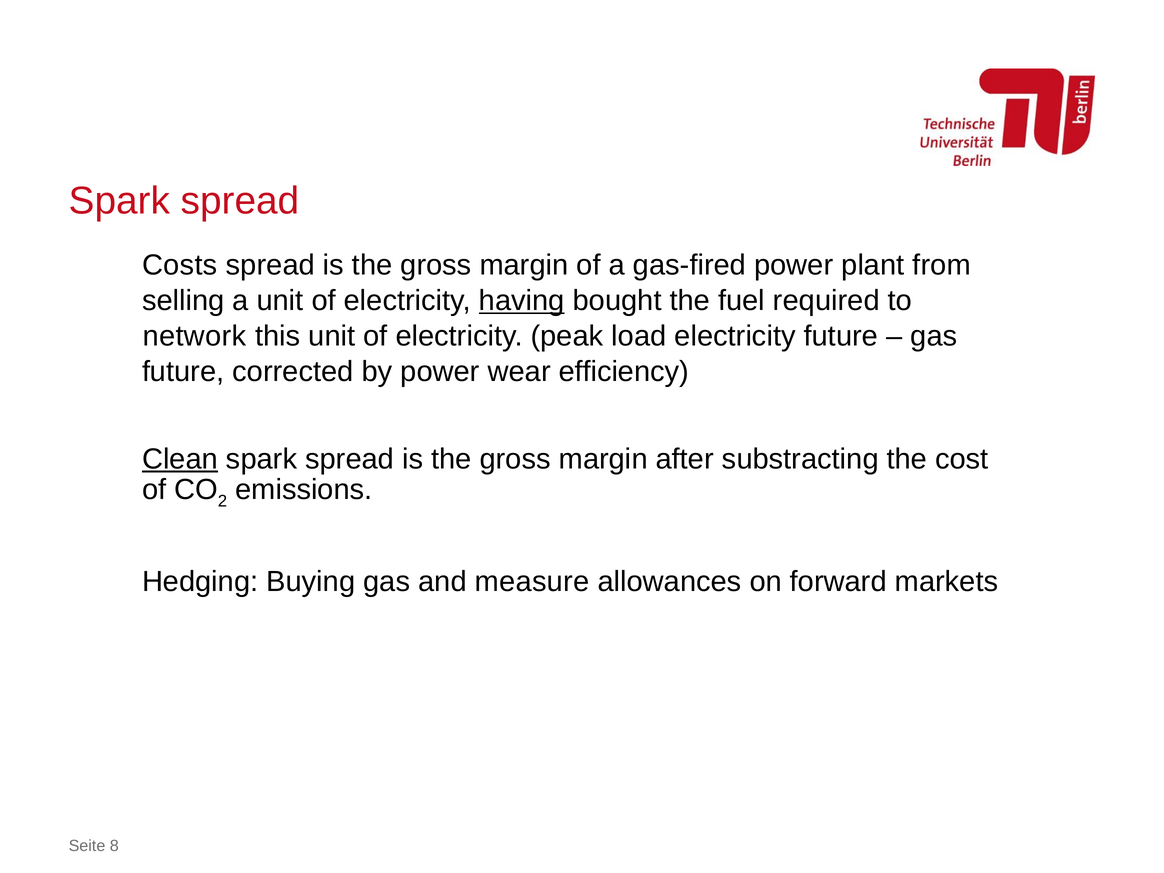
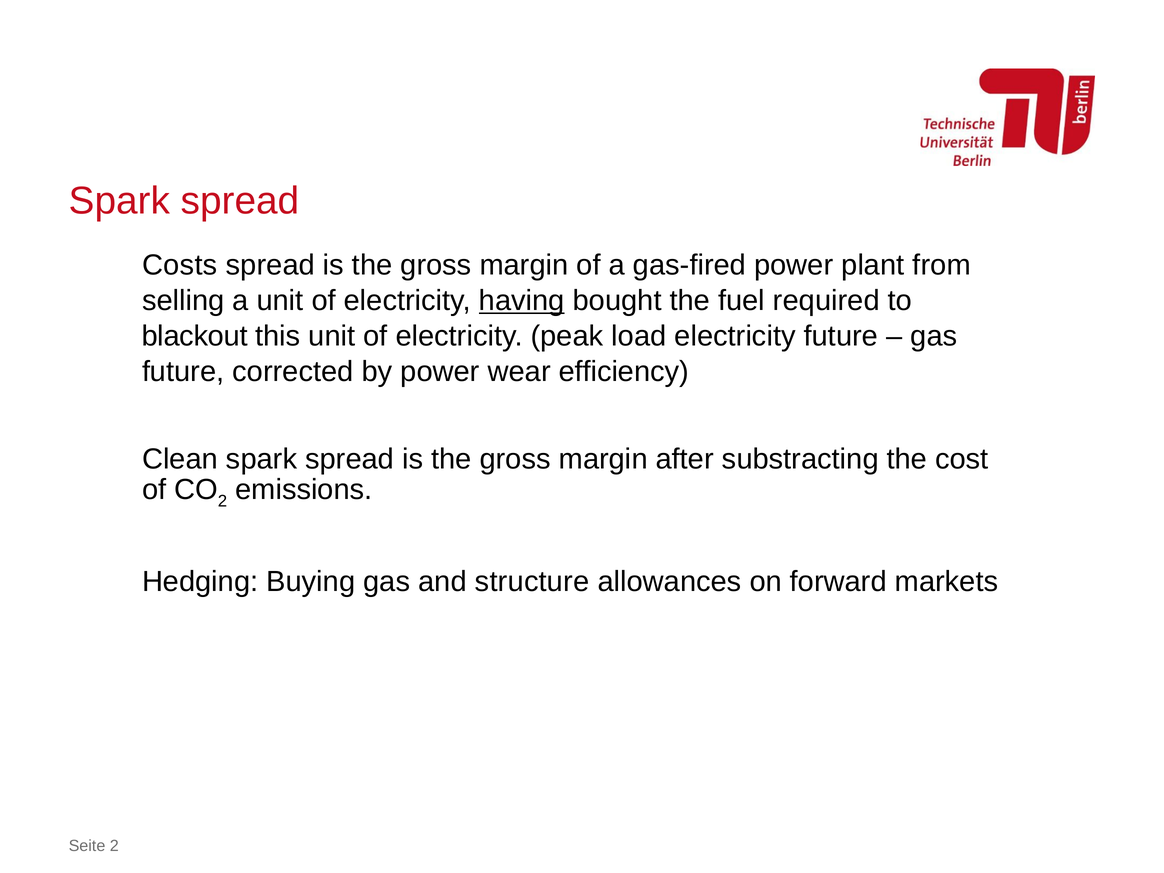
network: network -> blackout
Clean underline: present -> none
measure: measure -> structure
Seite 8: 8 -> 2
